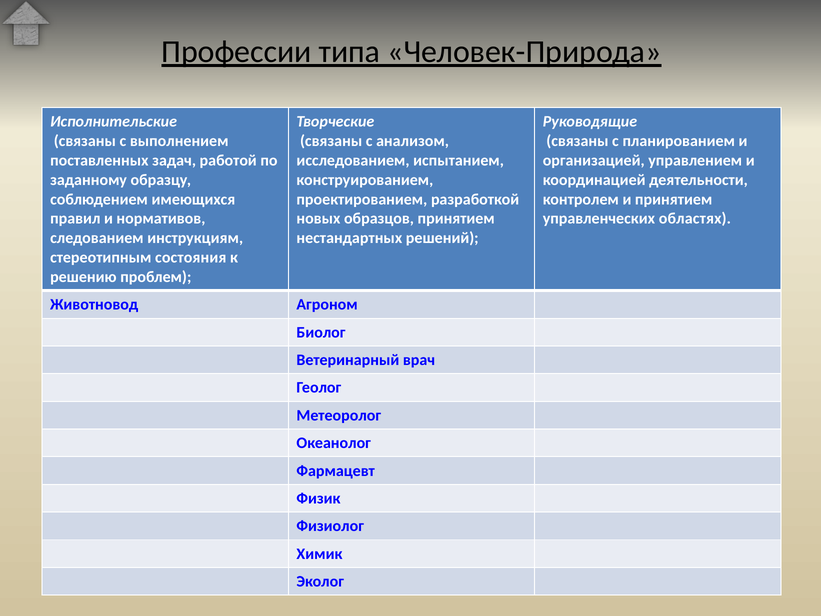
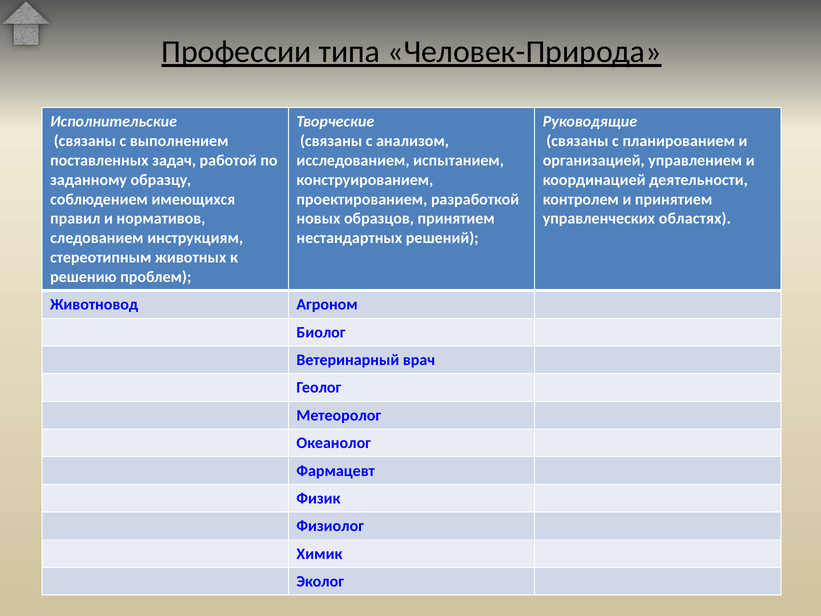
состояния: состояния -> животных
